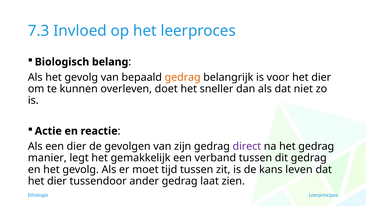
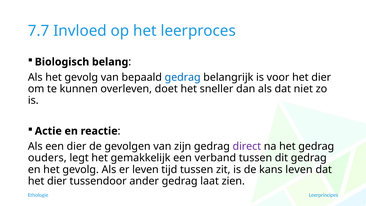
7.3: 7.3 -> 7.7
gedrag at (183, 77) colour: orange -> blue
manier: manier -> ouders
er moet: moet -> leven
